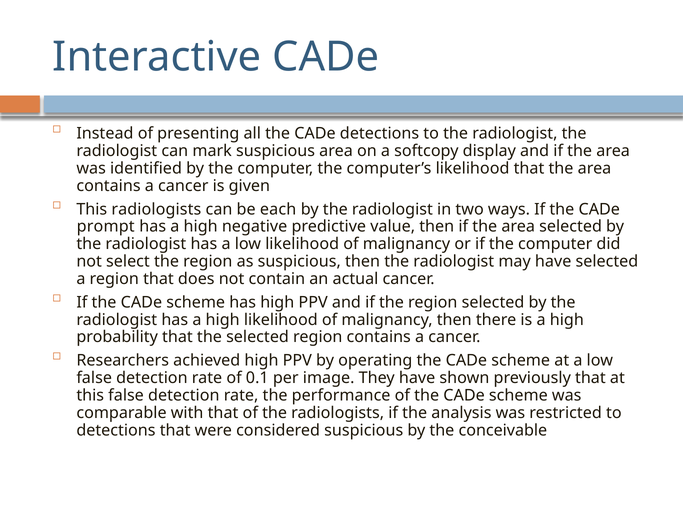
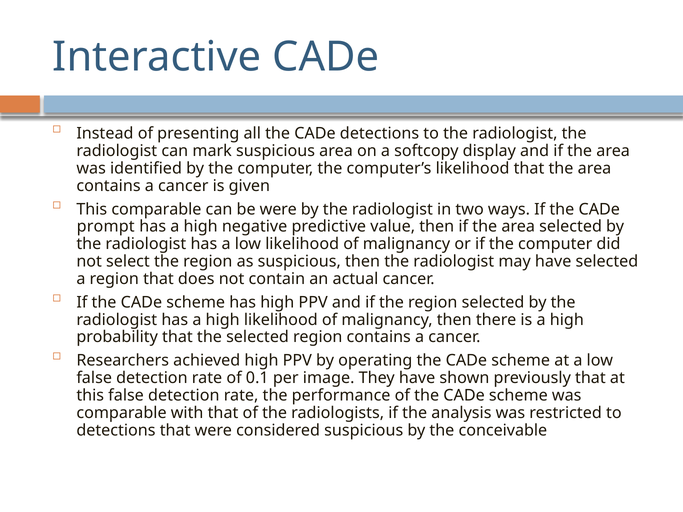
This radiologists: radiologists -> comparable
be each: each -> were
